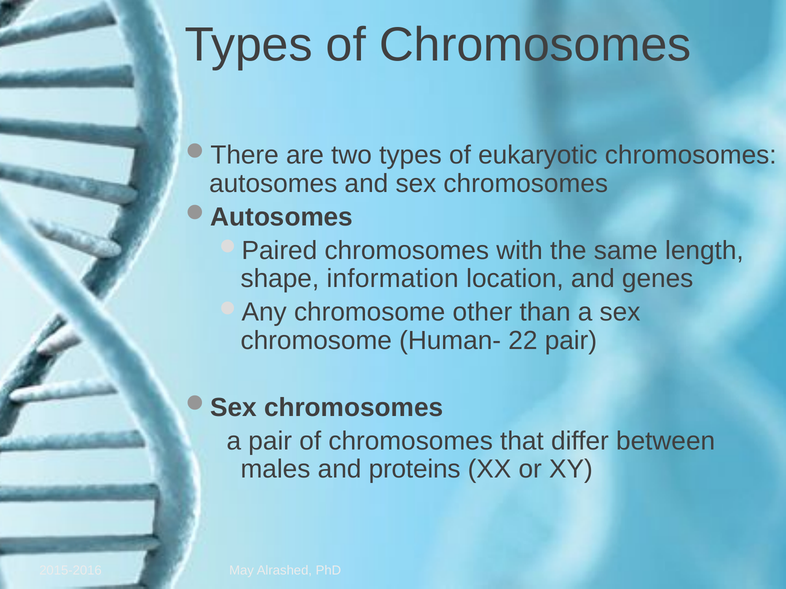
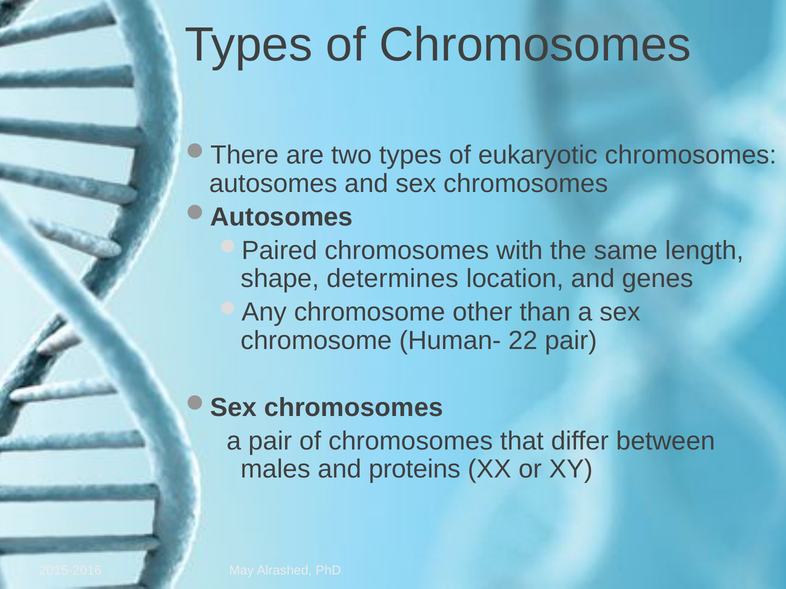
information: information -> determines
